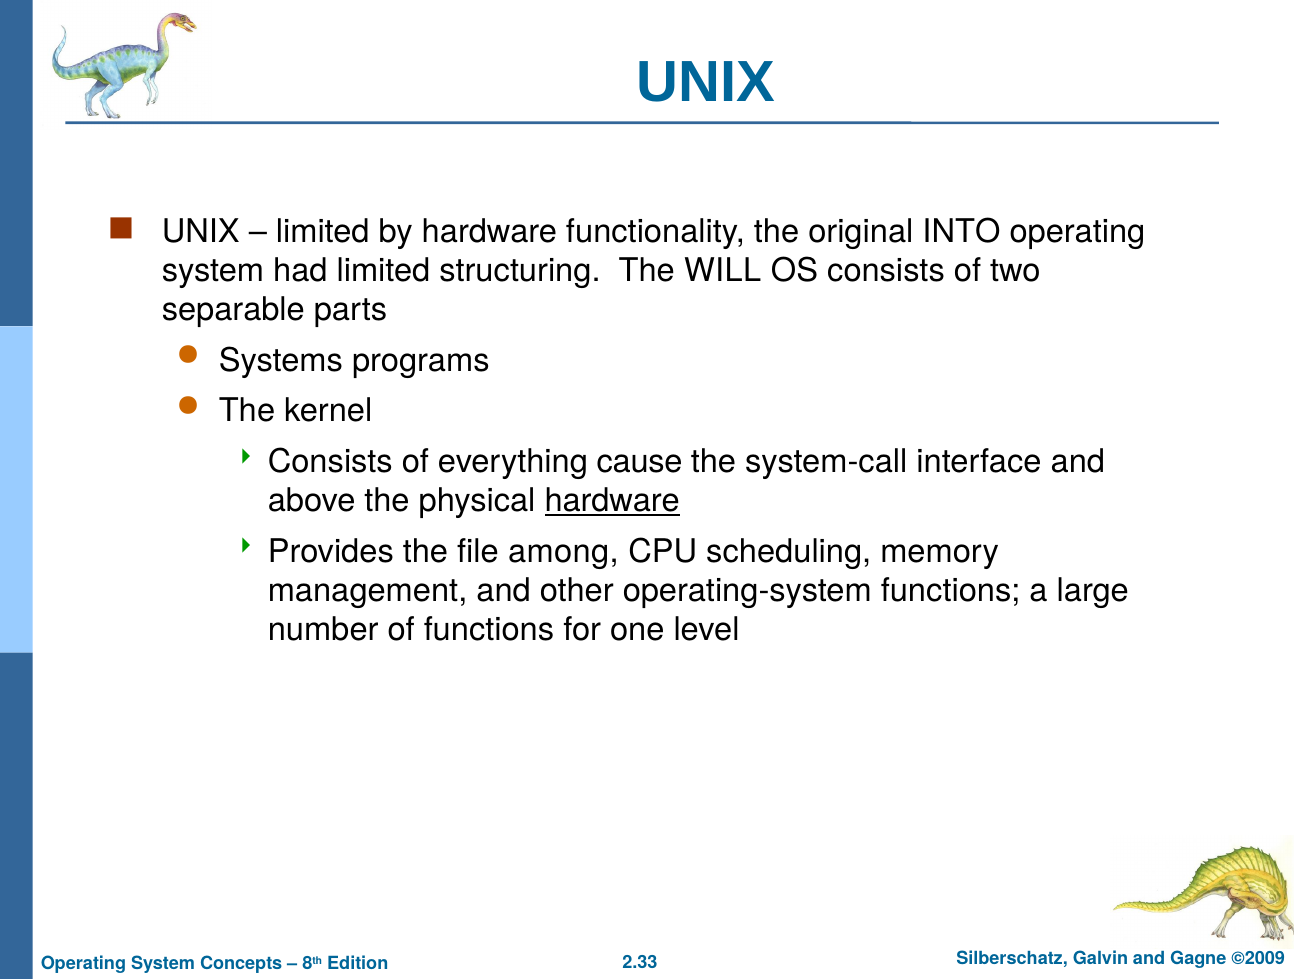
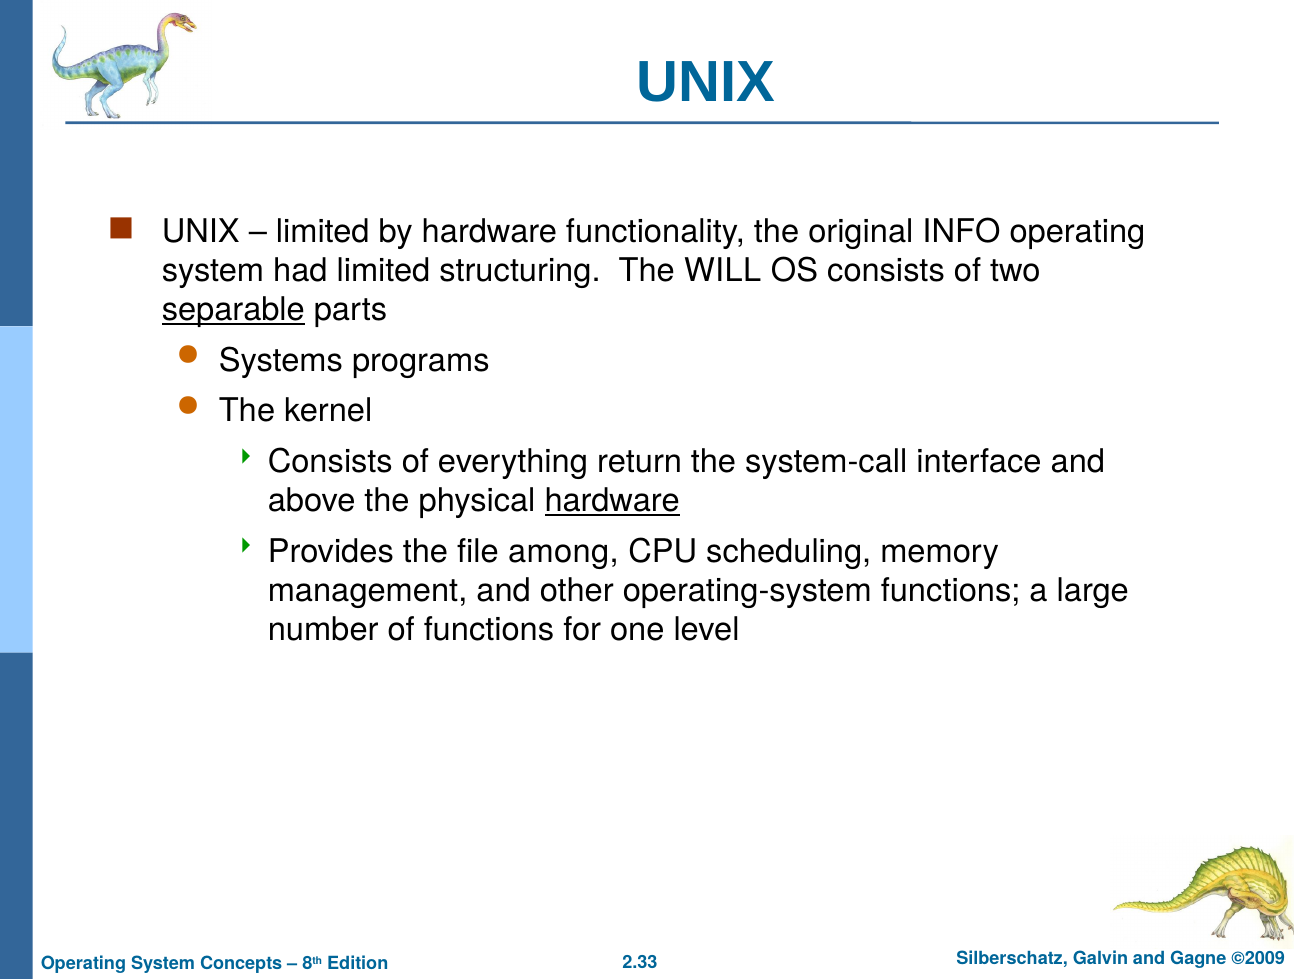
INTO: INTO -> INFO
separable underline: none -> present
cause: cause -> return
